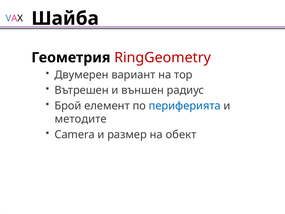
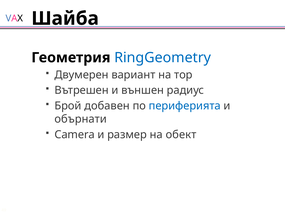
RingGeometry colour: red -> blue
елемент: елемент -> добавен
методите: методите -> обърнати
